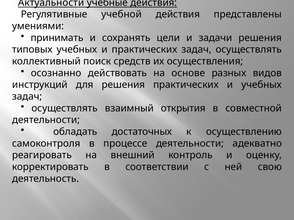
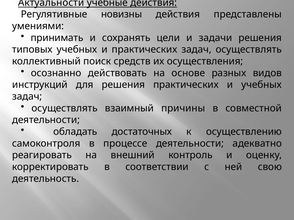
учебной: учебной -> новизны
открытия: открытия -> причины
